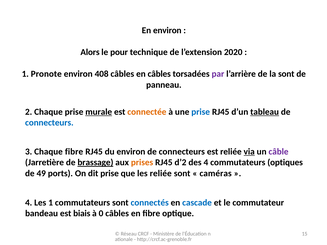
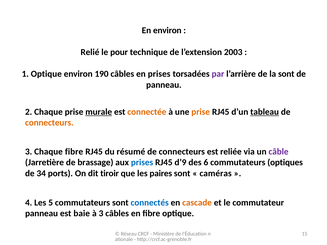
Alors: Alors -> Relié
2020: 2020 -> 2003
1 Pronote: Pronote -> Optique
408: 408 -> 190
en câbles: câbles -> prises
prise at (201, 112) colour: blue -> orange
connecteurs at (49, 123) colour: blue -> orange
du environ: environ -> résumé
via underline: present -> none
brassage underline: present -> none
prises at (142, 163) colour: orange -> blue
d’2: d’2 -> d’9
des 4: 4 -> 6
49: 49 -> 34
dit prise: prise -> tiroir
les reliée: reliée -> paires
Les 1: 1 -> 5
cascade colour: blue -> orange
bandeau at (42, 214): bandeau -> panneau
biais: biais -> baie
à 0: 0 -> 3
